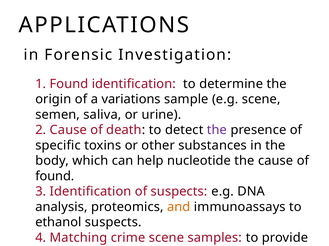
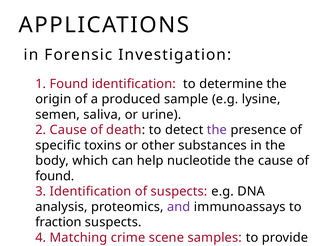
variations: variations -> produced
e.g scene: scene -> lysine
and colour: orange -> purple
ethanol: ethanol -> fraction
